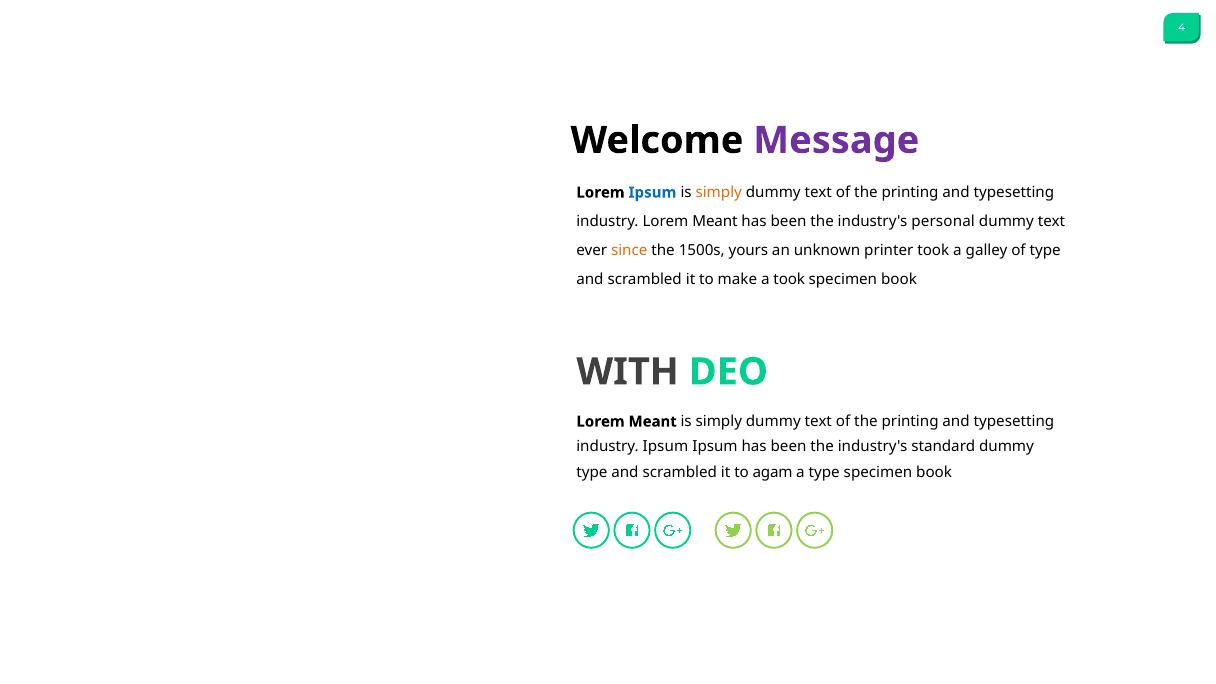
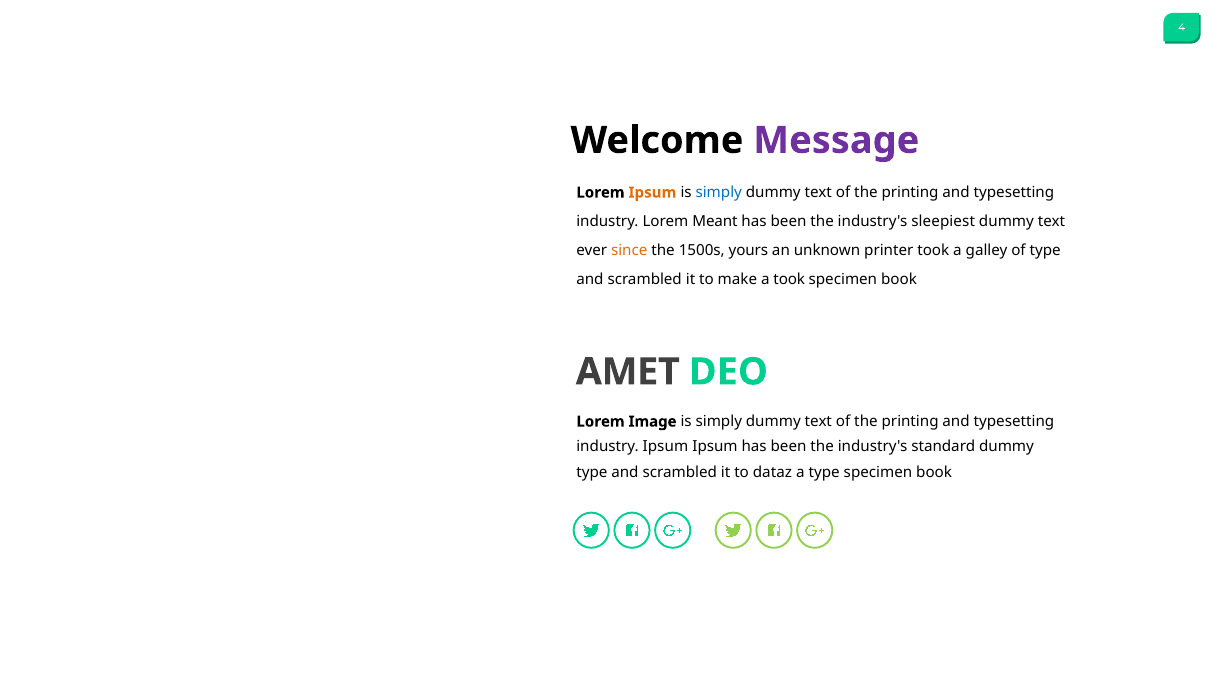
Ipsum at (652, 193) colour: blue -> orange
simply at (719, 193) colour: orange -> blue
personal: personal -> sleepiest
WITH: WITH -> AMET
Meant at (653, 422): Meant -> Image
agam: agam -> dataz
